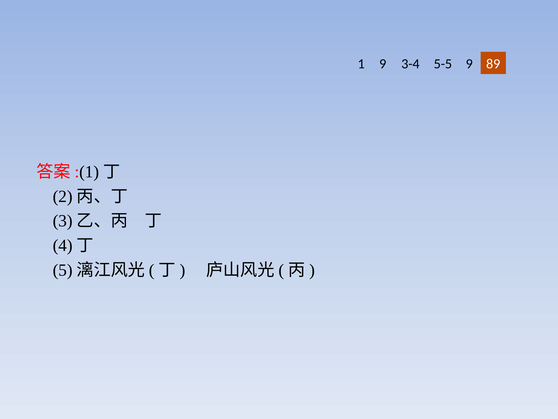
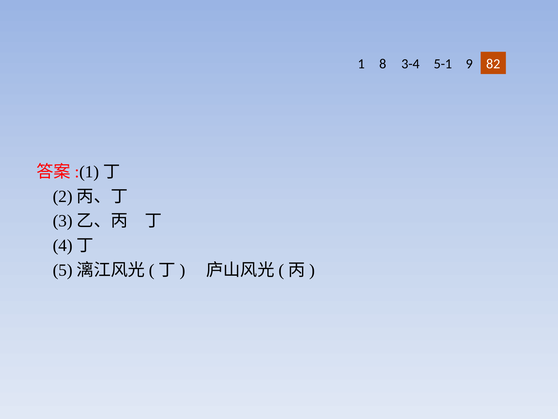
1 9: 9 -> 8
5-5: 5-5 -> 5-1
89: 89 -> 82
